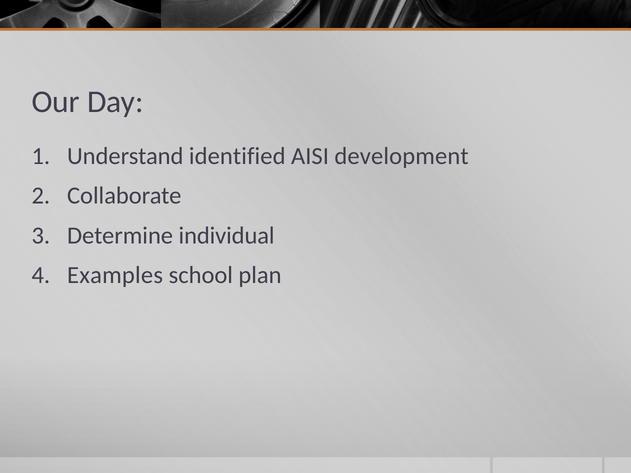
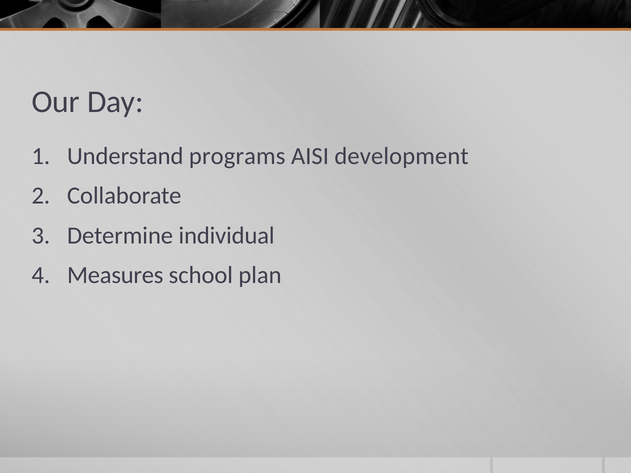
identified: identified -> programs
Examples: Examples -> Measures
